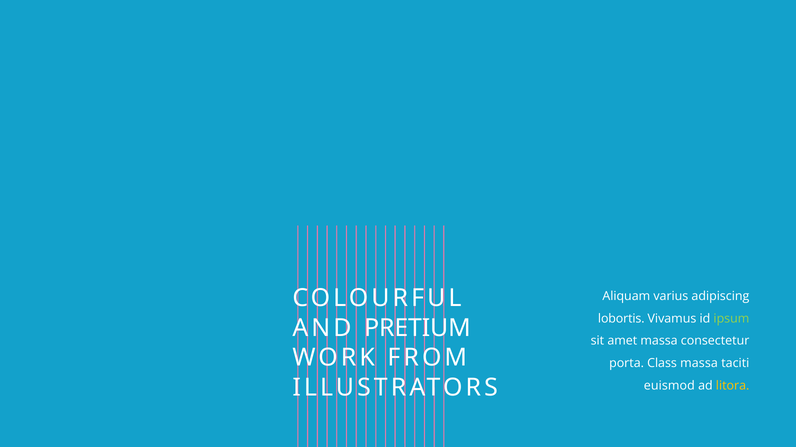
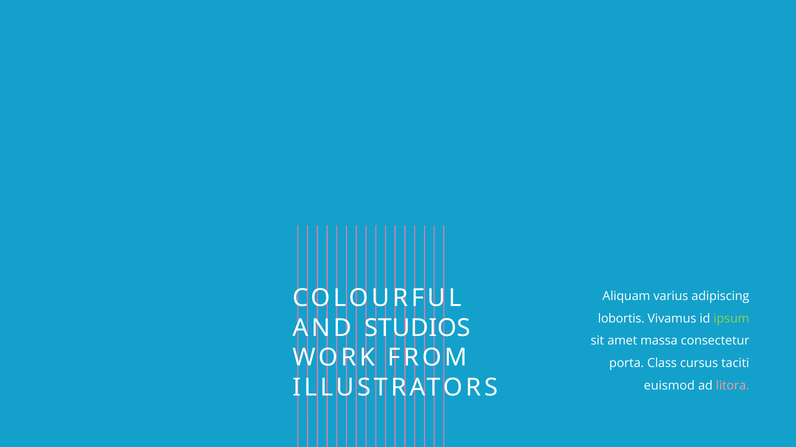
PRETIUM: PRETIUM -> STUDIOS
Class massa: massa -> cursus
litora colour: yellow -> pink
